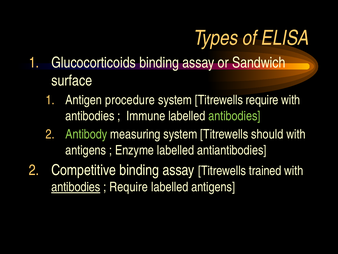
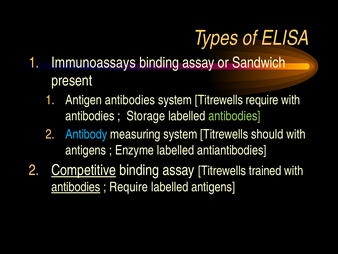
Glucocorticoids: Glucocorticoids -> Immunoassays
surface: surface -> present
Antigen procedure: procedure -> antibodies
Immune: Immune -> Storage
Antibody colour: light green -> light blue
Competitive underline: none -> present
